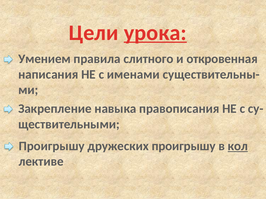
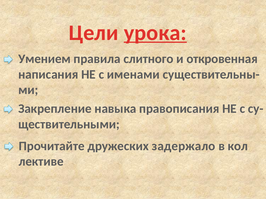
Проигрышу at (52, 146): Проигрышу -> Прочитайте
дружеских проигрышу: проигрышу -> задержало
кол underline: present -> none
